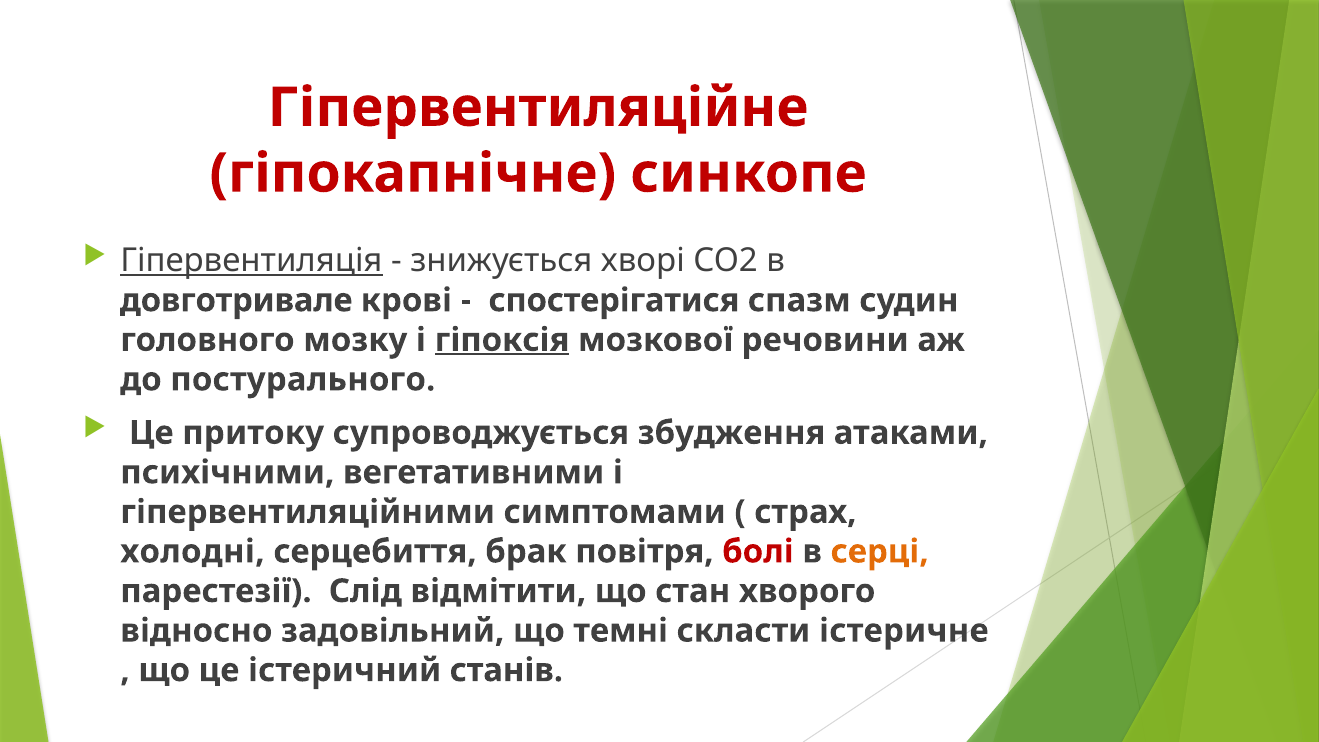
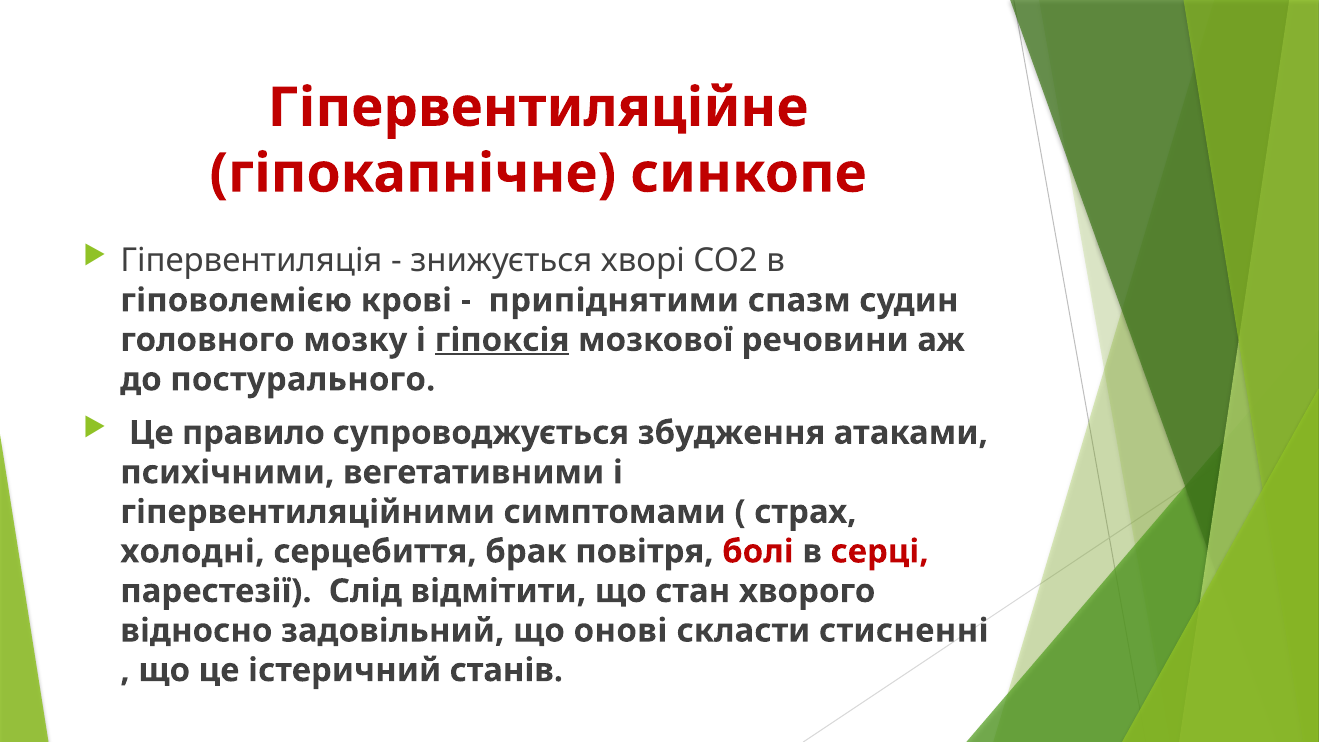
Гіпервентиляція underline: present -> none
довготривале: довготривале -> гіповолемією
спостерігатися: спостерігатися -> припіднятими
притоку: притоку -> правило
серці colour: orange -> red
темні: темні -> онові
істеричне: істеричне -> стисненні
